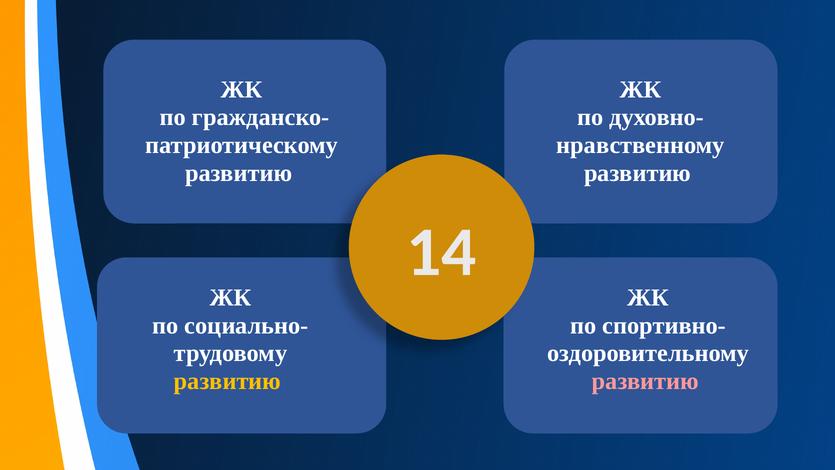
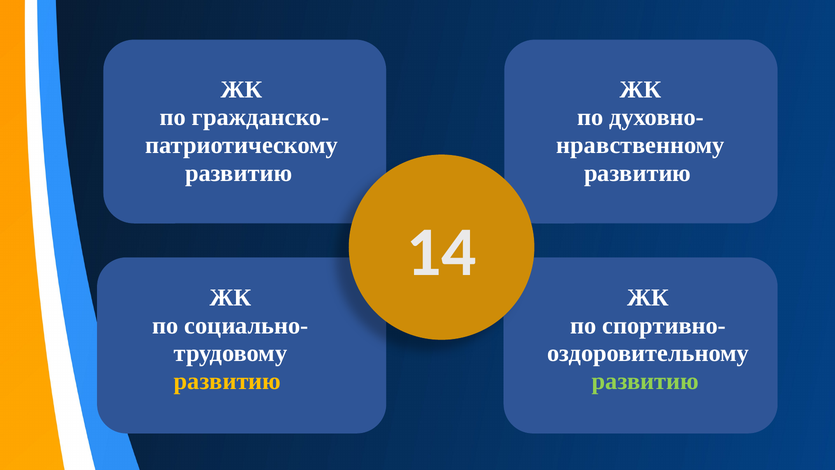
развитию at (645, 381) colour: pink -> light green
